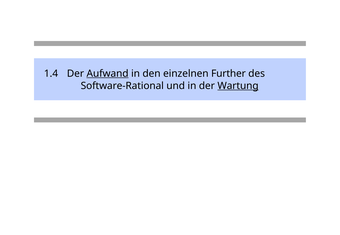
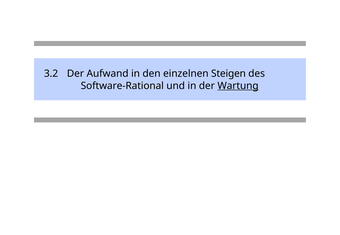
1.4: 1.4 -> 3.2
Aufwand underline: present -> none
Further: Further -> Steigen
